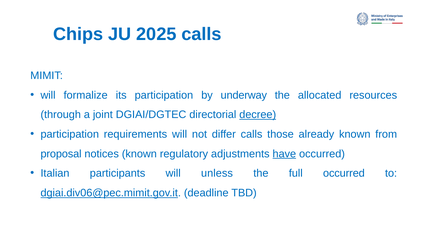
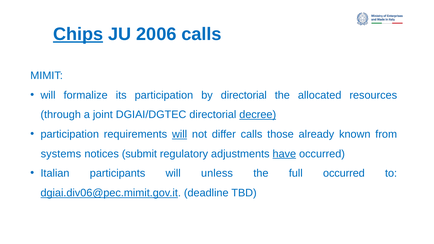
Chips underline: none -> present
2025: 2025 -> 2006
by underway: underway -> directorial
will at (180, 134) underline: none -> present
proposal: proposal -> systems
notices known: known -> submit
